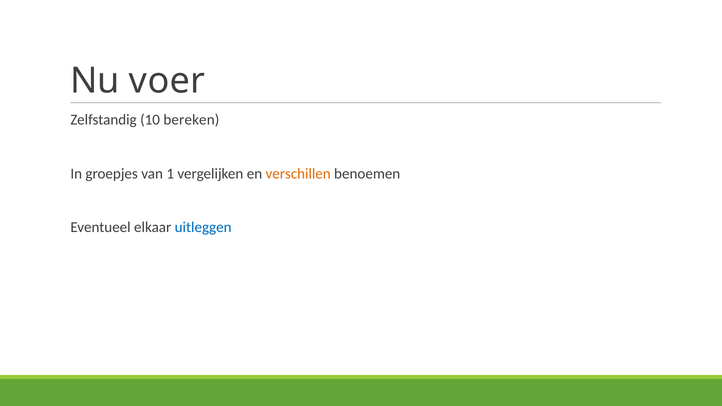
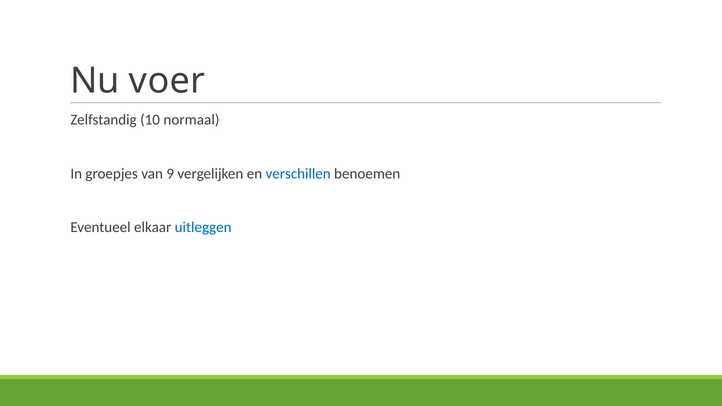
bereken: bereken -> normaal
1: 1 -> 9
verschillen colour: orange -> blue
